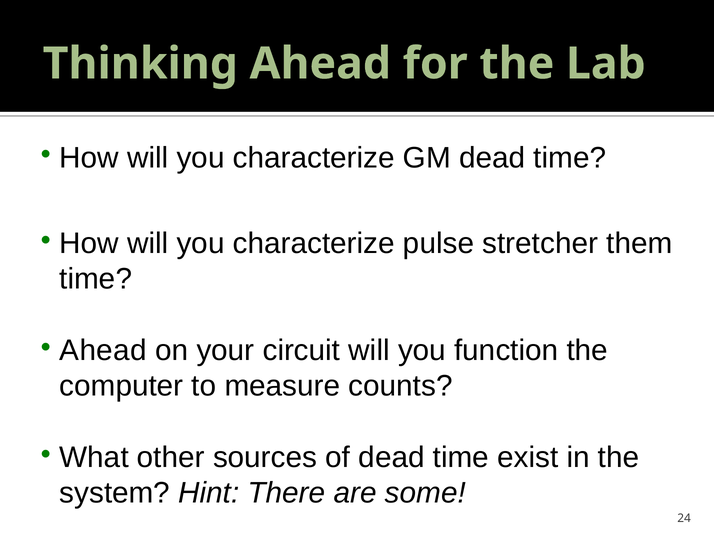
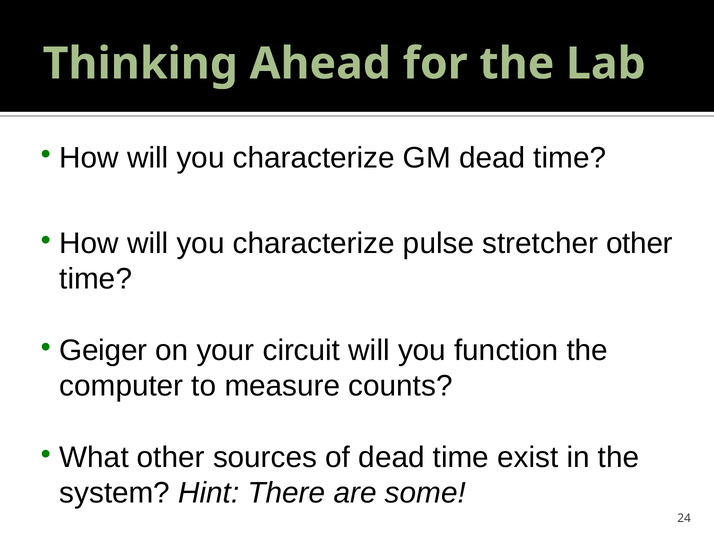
stretcher them: them -> other
Ahead at (103, 351): Ahead -> Geiger
